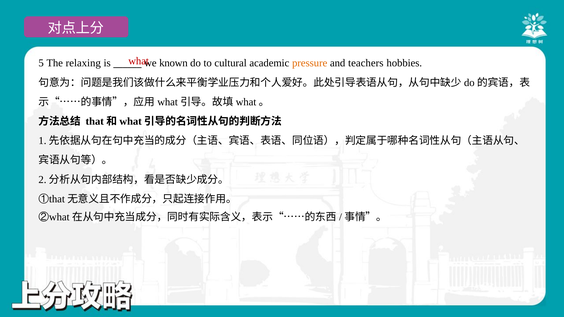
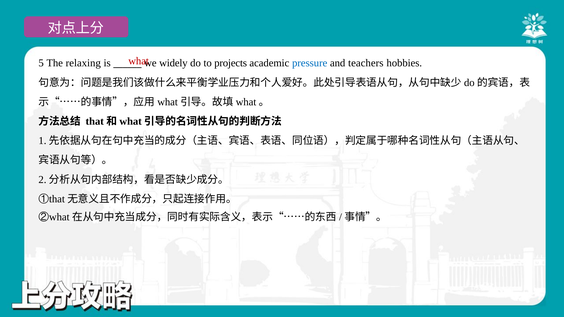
known: known -> widely
cultural: cultural -> projects
pressure colour: orange -> blue
